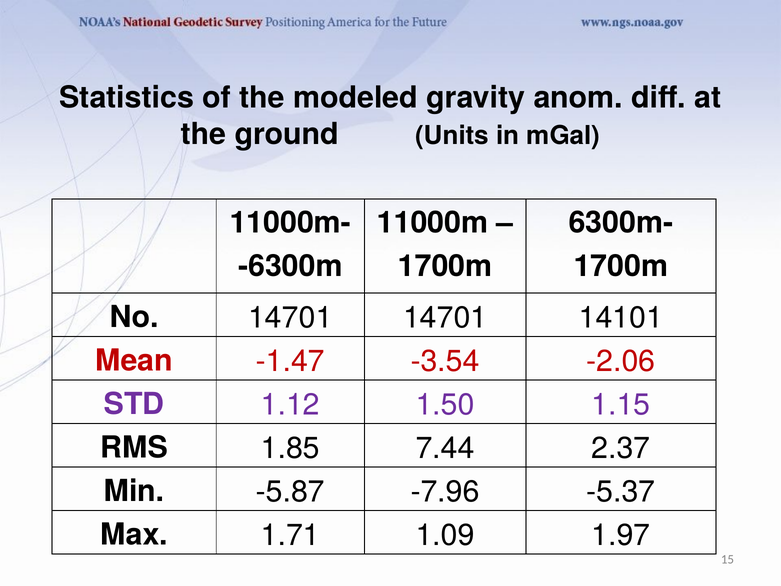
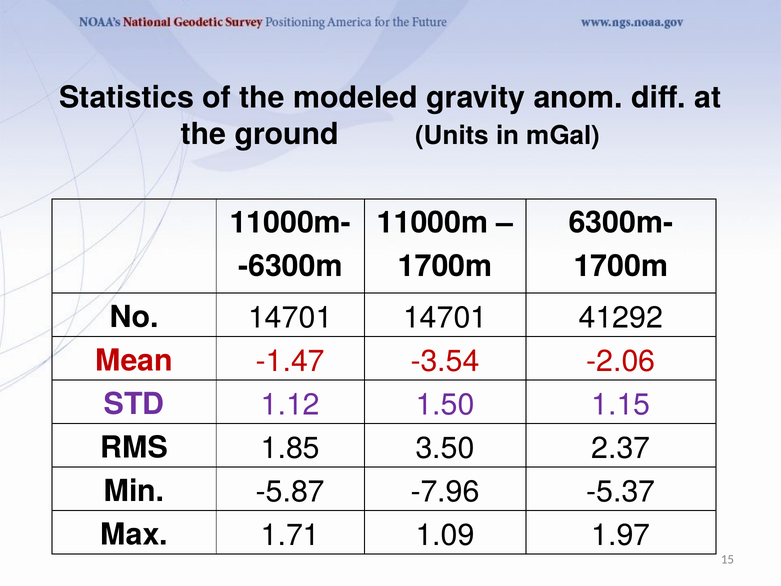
14101: 14101 -> 41292
7.44: 7.44 -> 3.50
